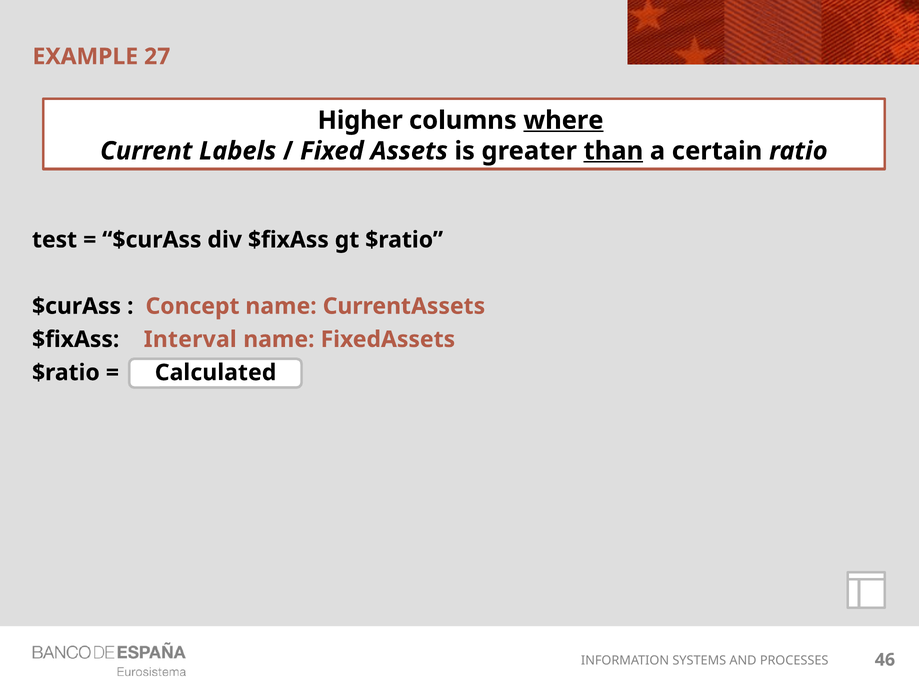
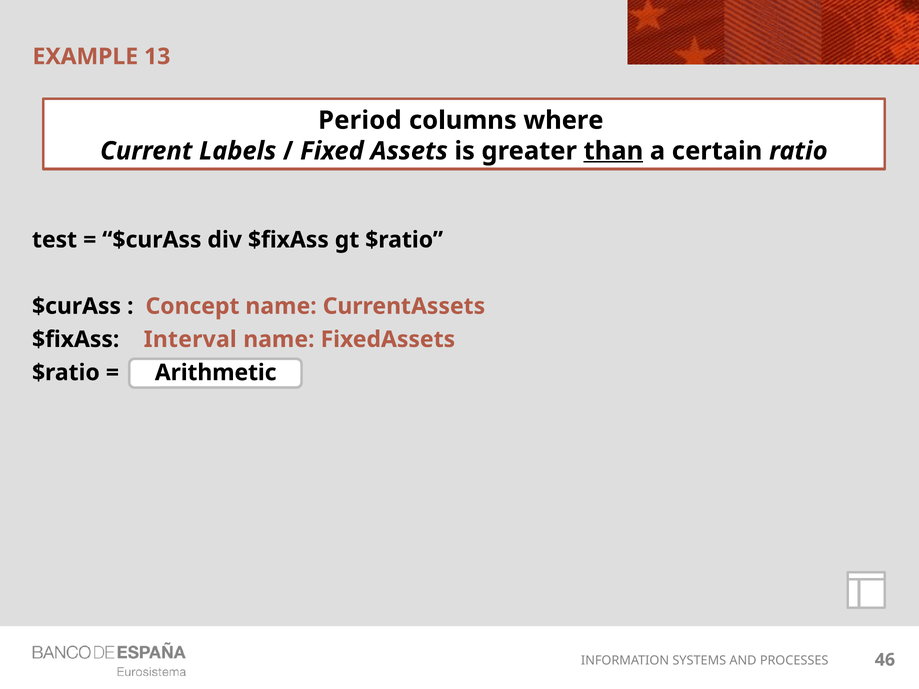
27: 27 -> 13
Higher: Higher -> Period
where underline: present -> none
Calculated: Calculated -> Arithmetic
